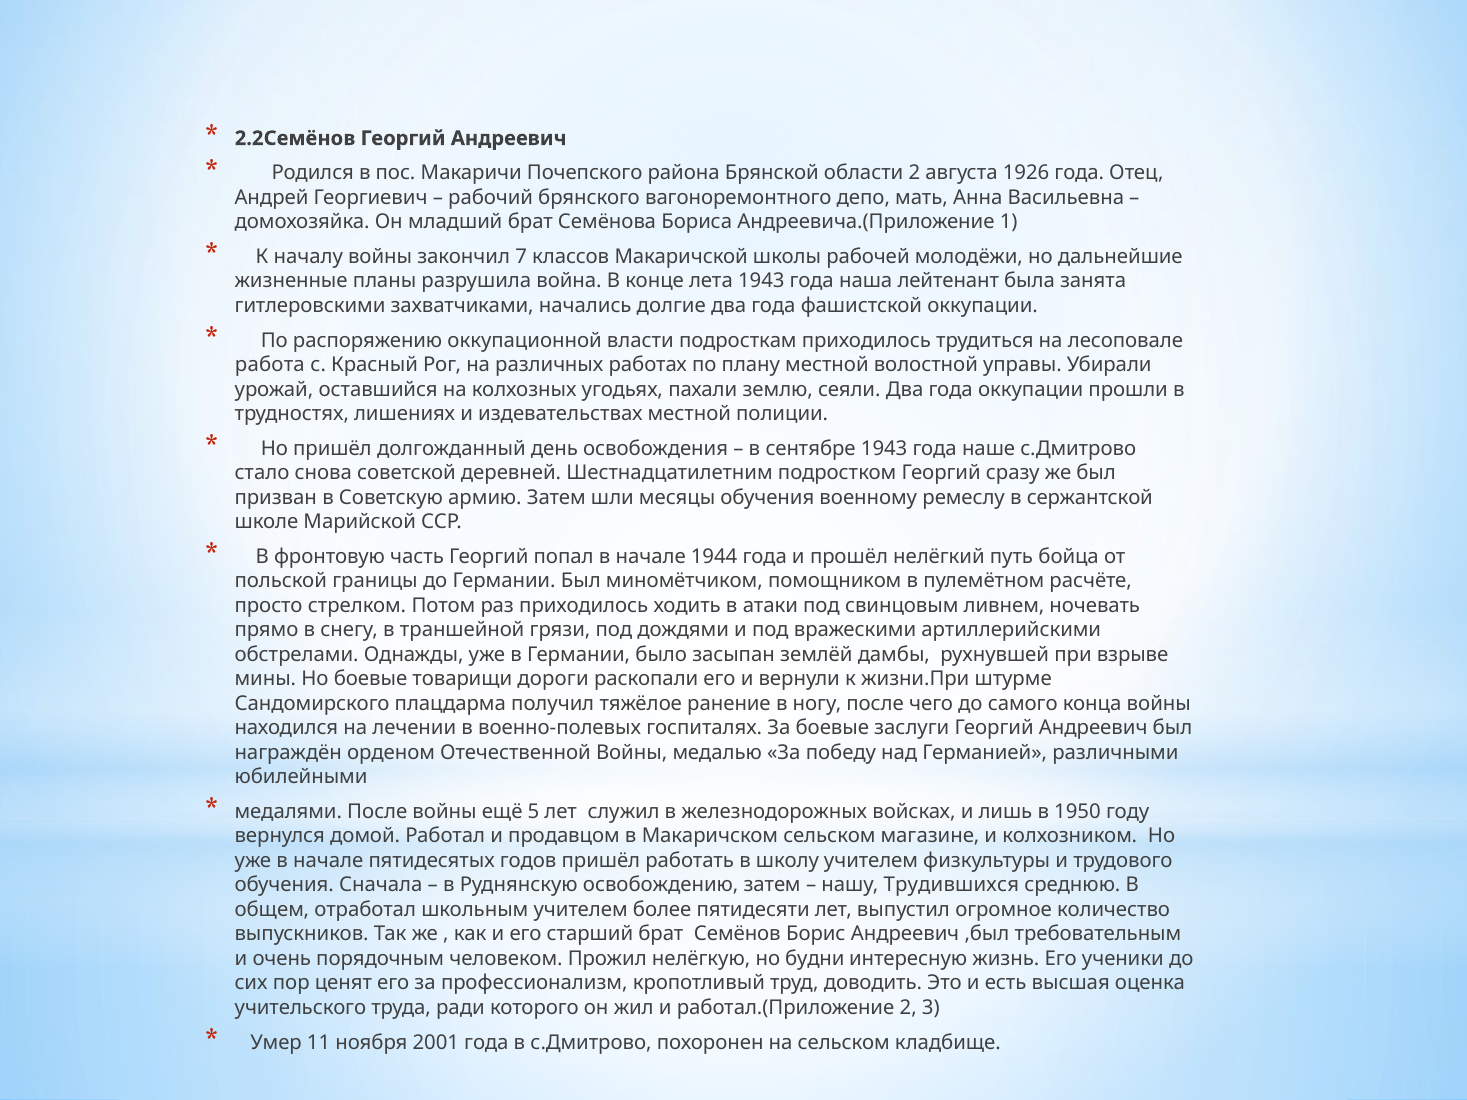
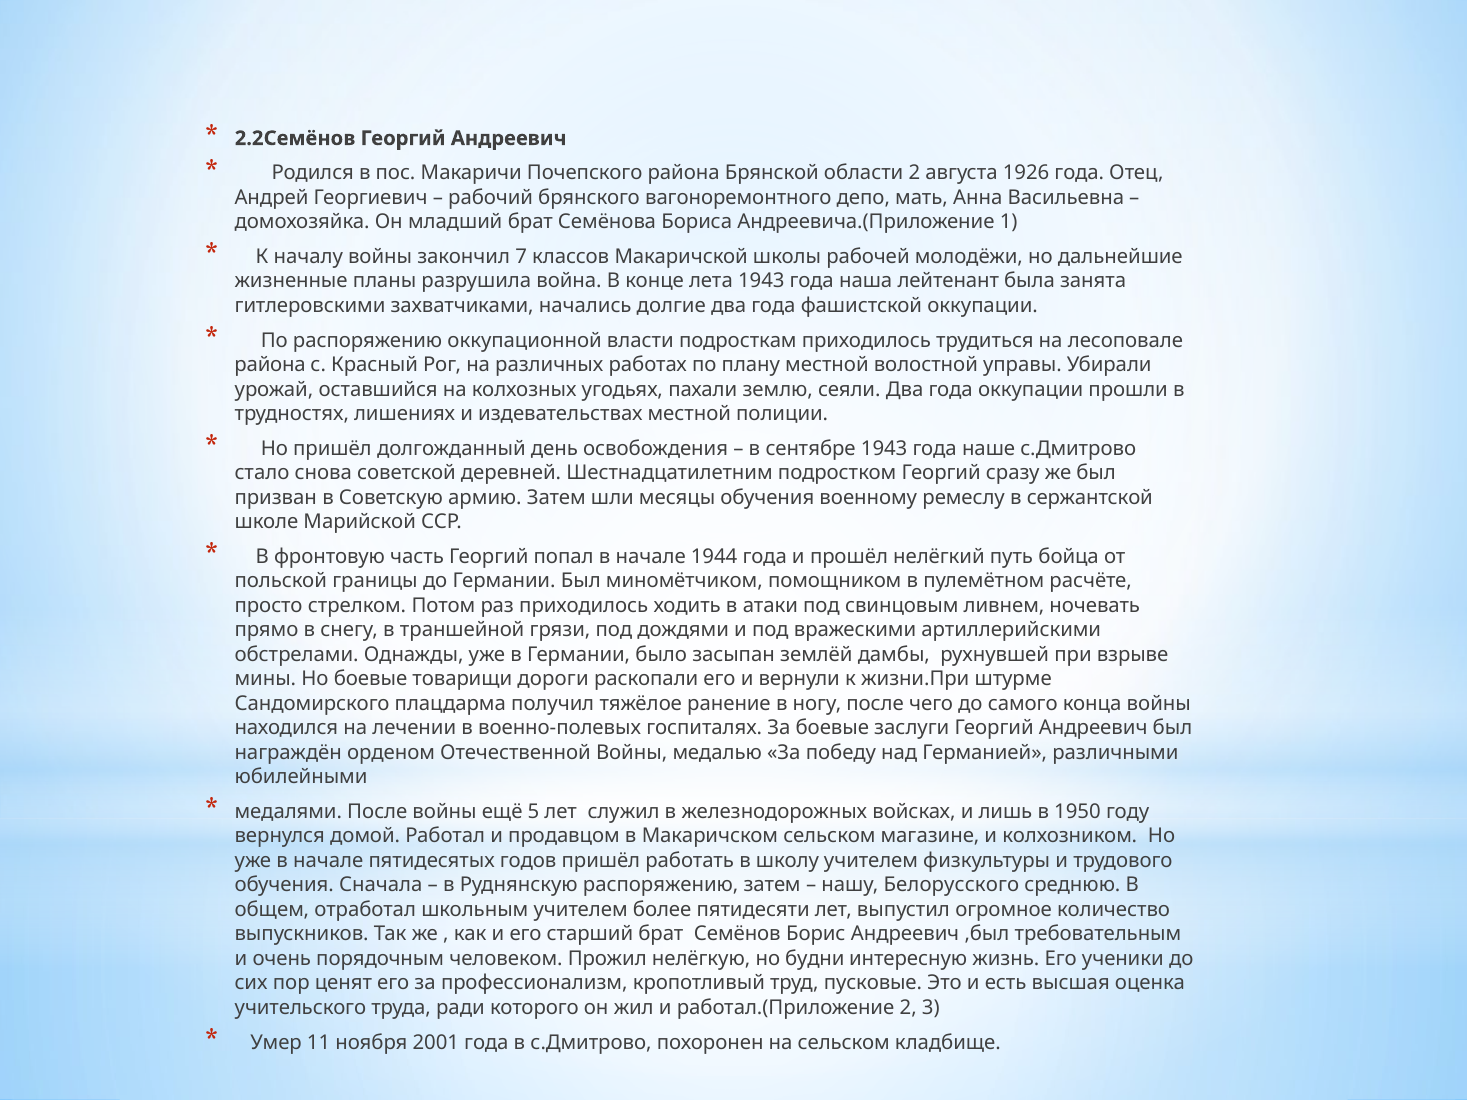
работа at (270, 365): работа -> района
Руднянскую освобождению: освобождению -> распоряжению
Трудившихся: Трудившихся -> Белорусского
доводить: доводить -> пусковые
